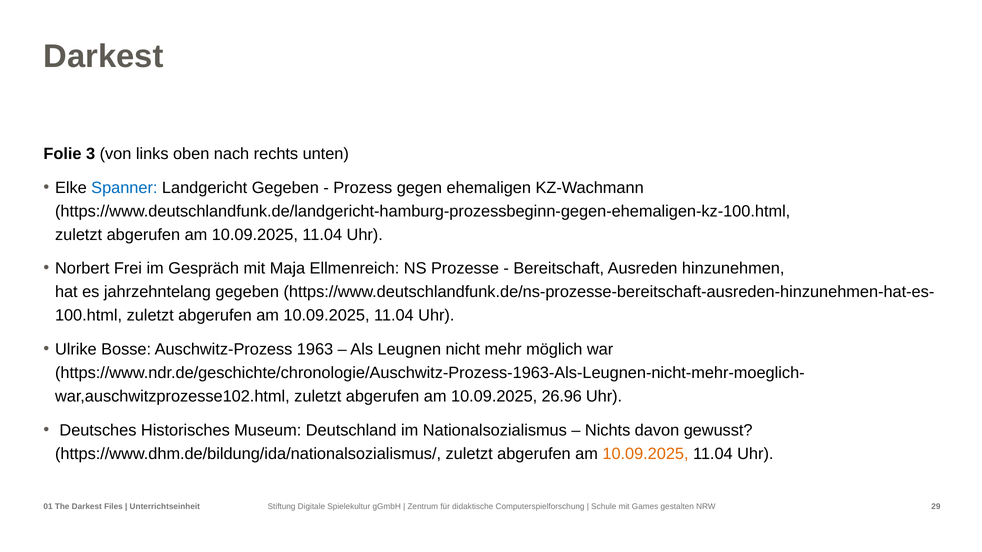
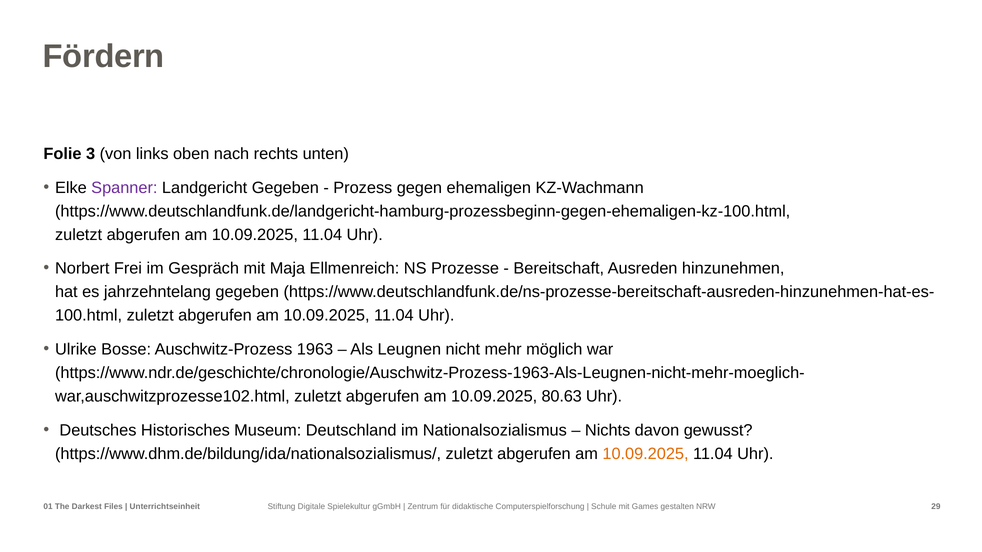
Darkest at (103, 56): Darkest -> Fördern
Spanner colour: blue -> purple
26.96: 26.96 -> 80.63
